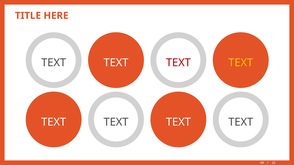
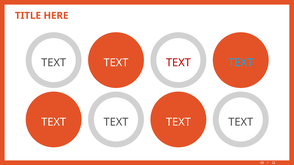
TEXT at (241, 63) colour: yellow -> light blue
